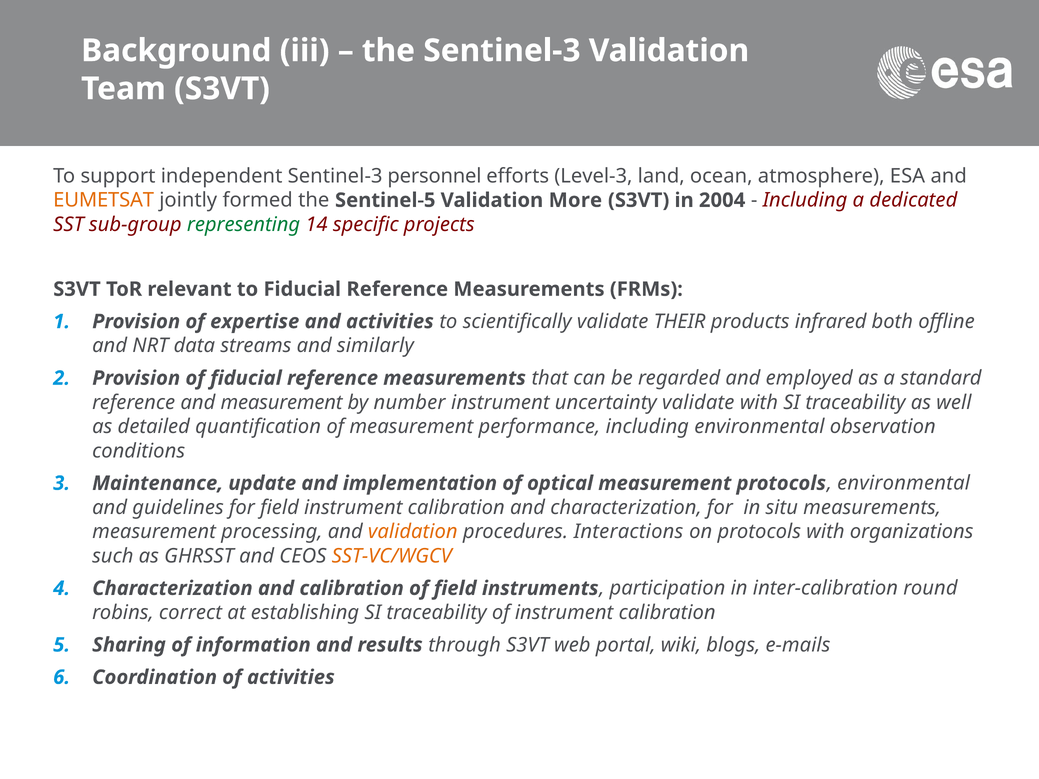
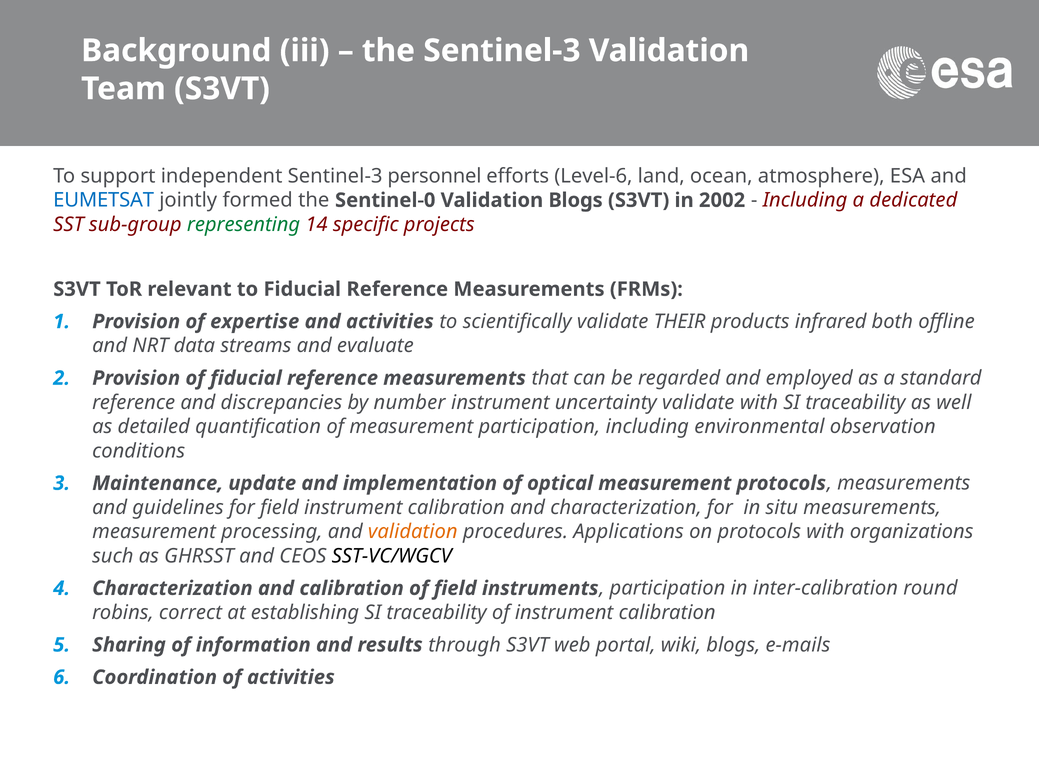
Level-3: Level-3 -> Level-6
EUMETSAT colour: orange -> blue
Sentinel-5: Sentinel-5 -> Sentinel-0
Validation More: More -> Blogs
2004: 2004 -> 2002
similarly: similarly -> evaluate
and measurement: measurement -> discrepancies
measurement performance: performance -> participation
protocols environmental: environmental -> measurements
Interactions: Interactions -> Applications
SST-VC/WGCV colour: orange -> black
